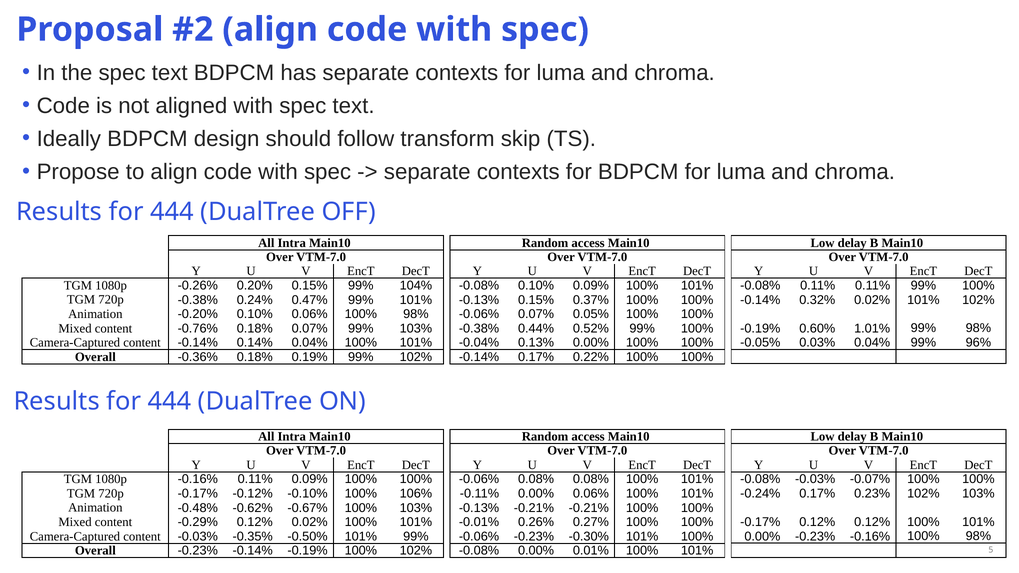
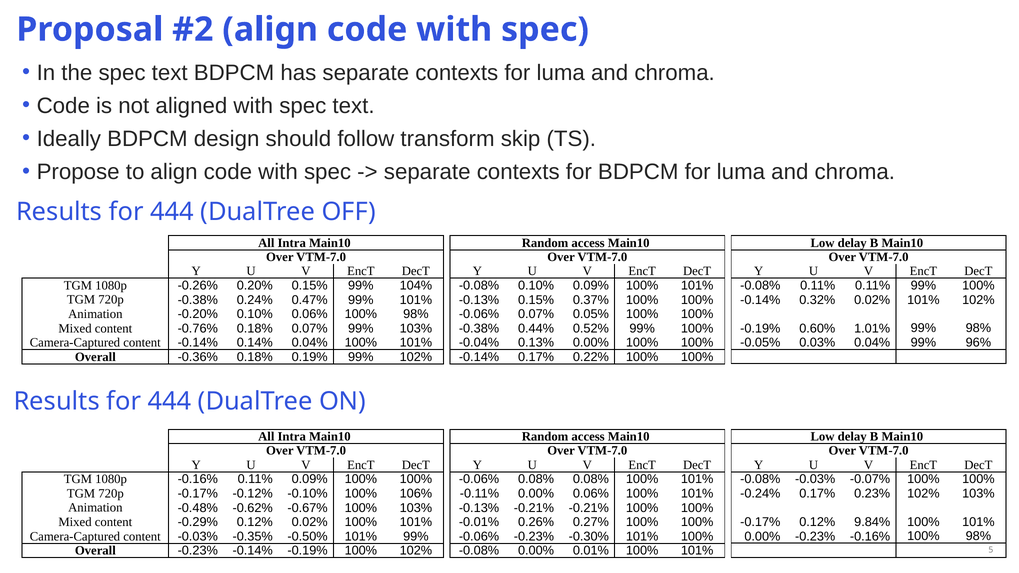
0.12% 0.12%: 0.12% -> 9.84%
